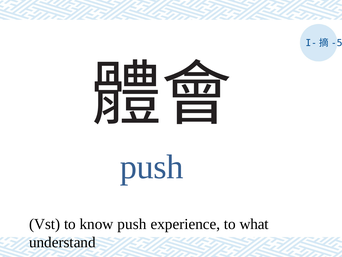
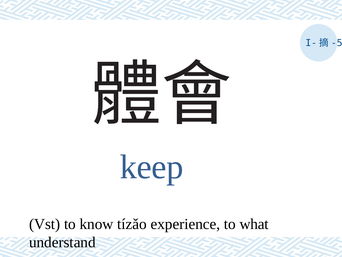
push at (152, 167): push -> keep
know push: push -> tízǎo
